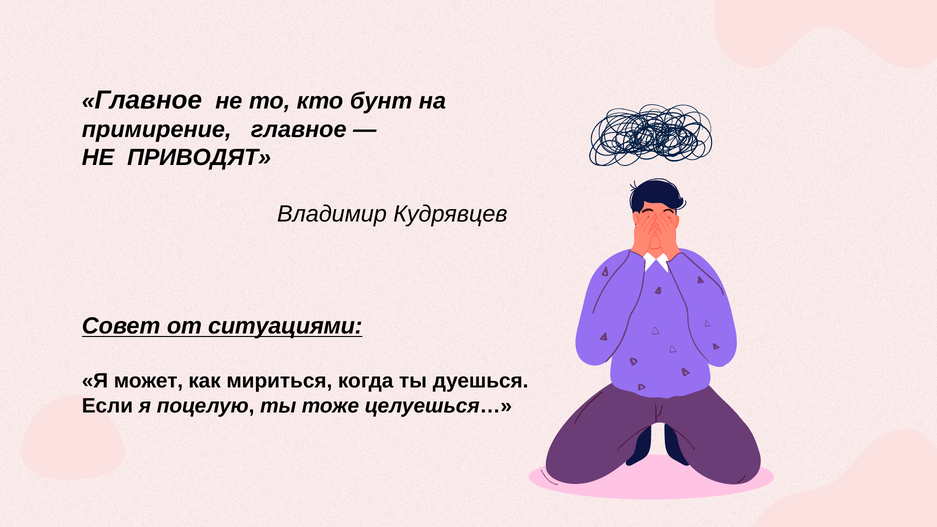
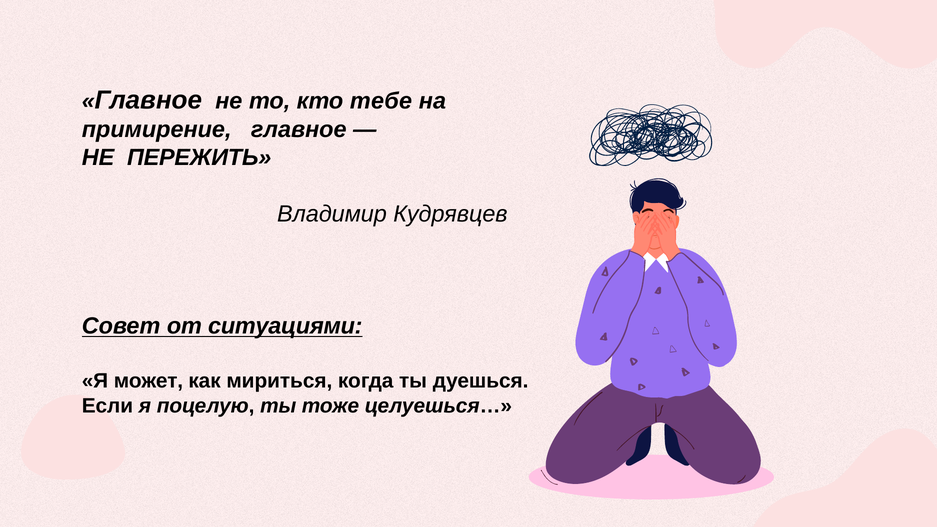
бунт: бунт -> тебе
ПРИВОДЯТ: ПРИВОДЯТ -> ПЕРЕЖИТЬ
